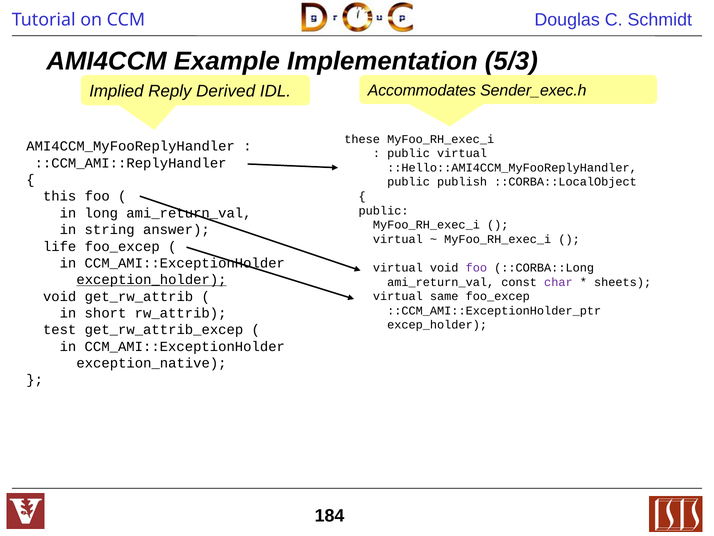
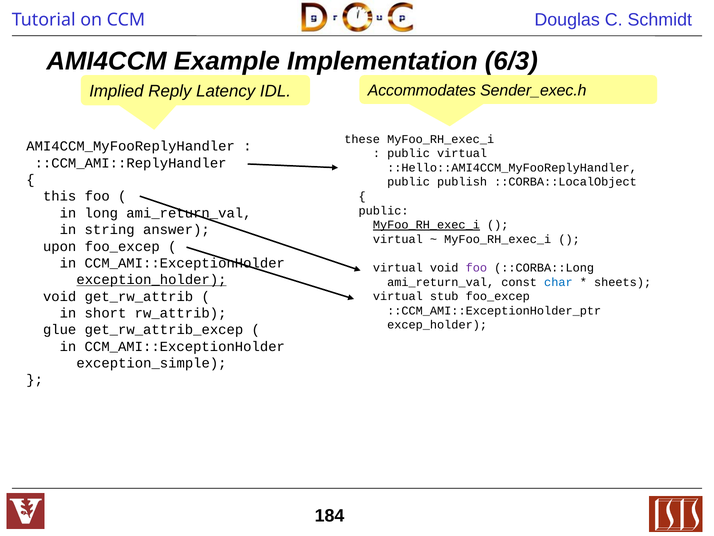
5/3: 5/3 -> 6/3
Derived: Derived -> Latency
MyFoo_RH_exec_i at (426, 225) underline: none -> present
life: life -> upon
char colour: purple -> blue
same: same -> stub
test: test -> glue
exception_native: exception_native -> exception_simple
